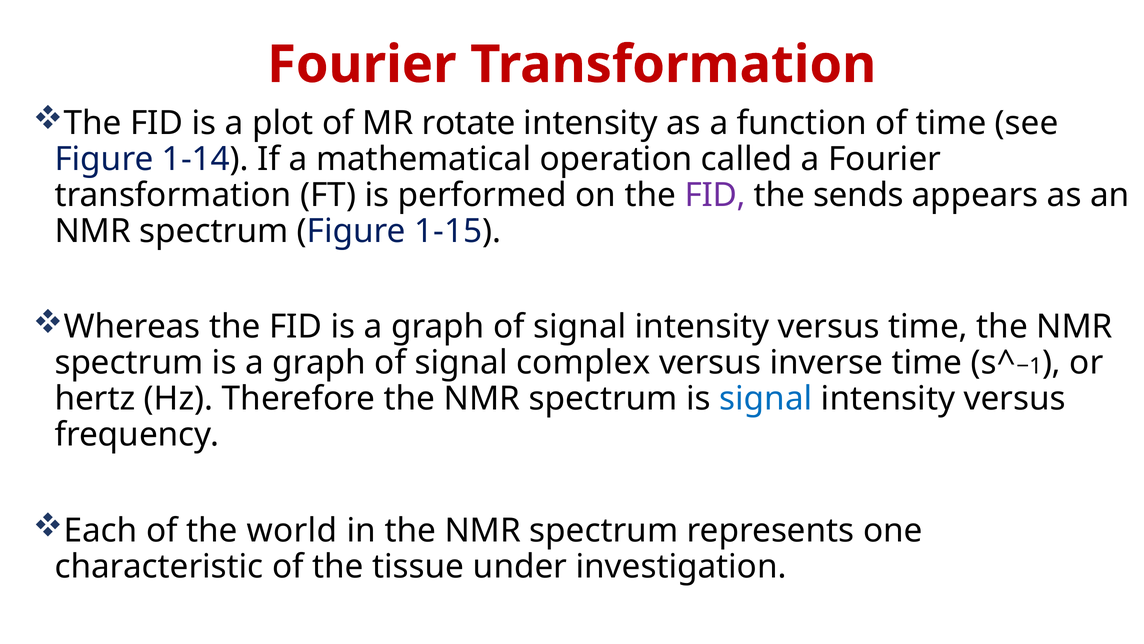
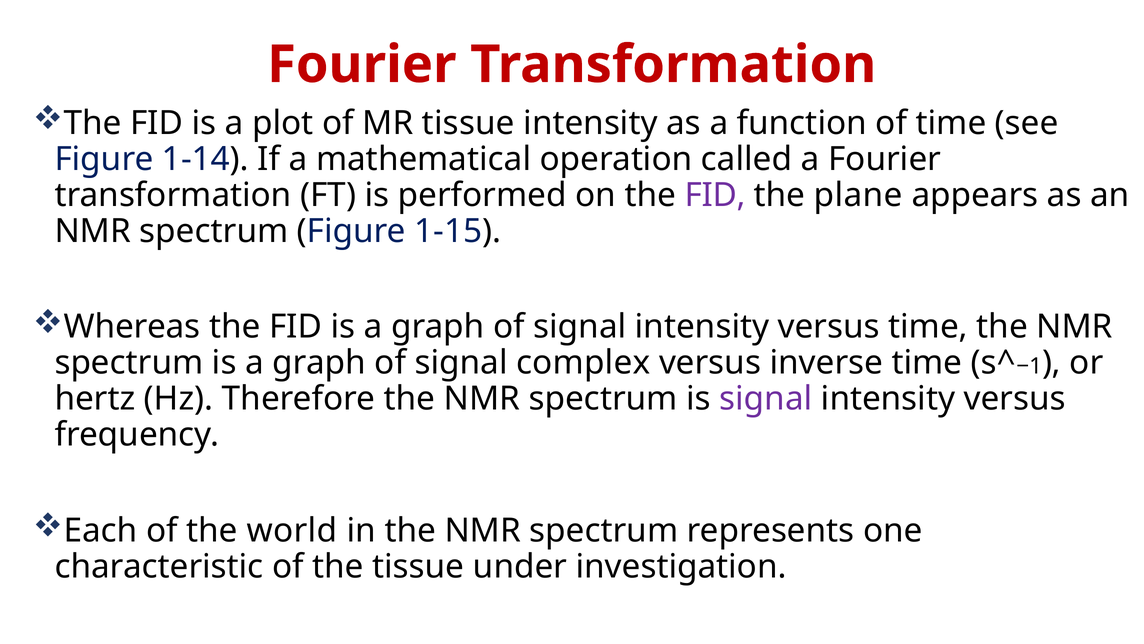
MR rotate: rotate -> tissue
sends: sends -> plane
signal at (766, 399) colour: blue -> purple
